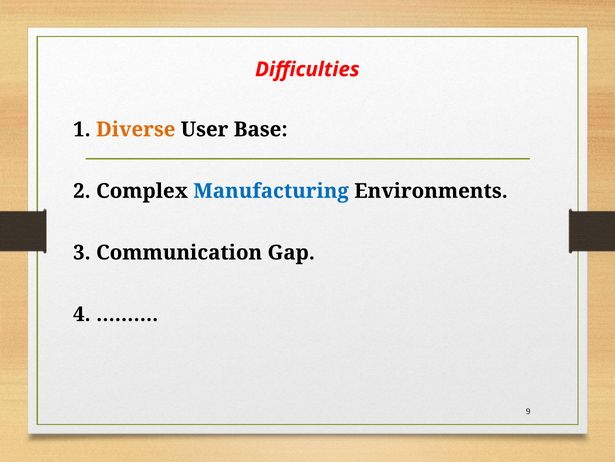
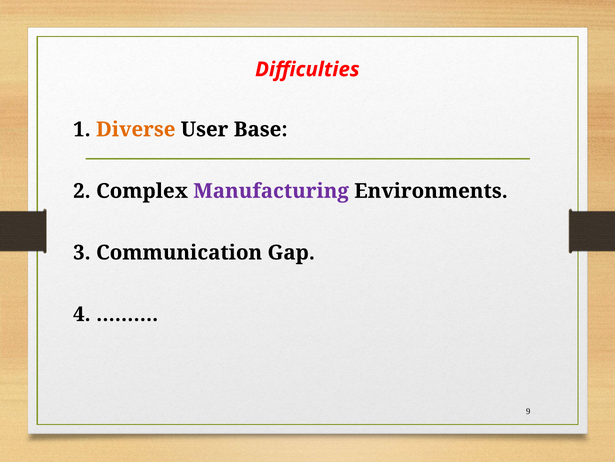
Manufacturing colour: blue -> purple
